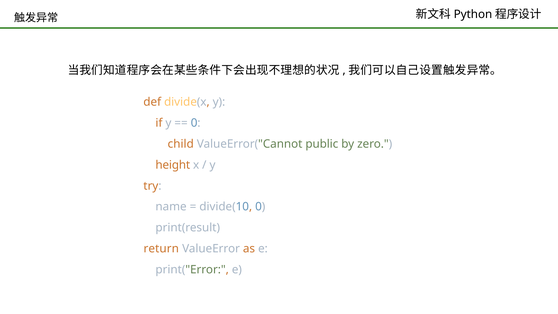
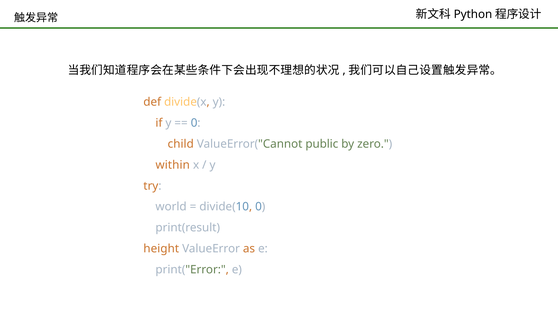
height: height -> within
name: name -> world
return: return -> height
